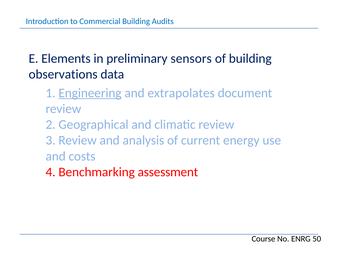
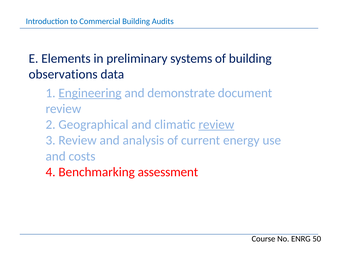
sensors: sensors -> systems
extrapolates: extrapolates -> demonstrate
review at (216, 124) underline: none -> present
